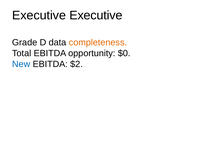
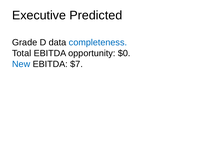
Executive Executive: Executive -> Predicted
completeness colour: orange -> blue
$2: $2 -> $7
